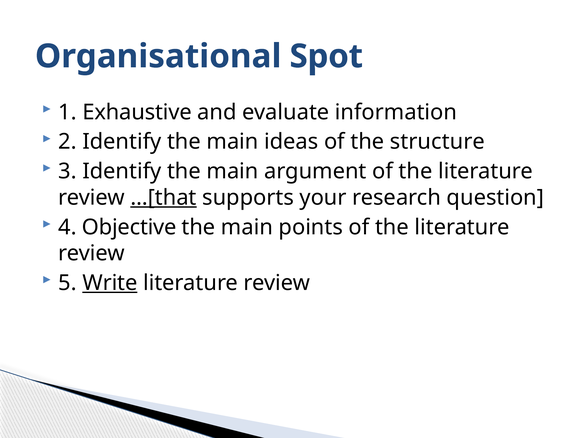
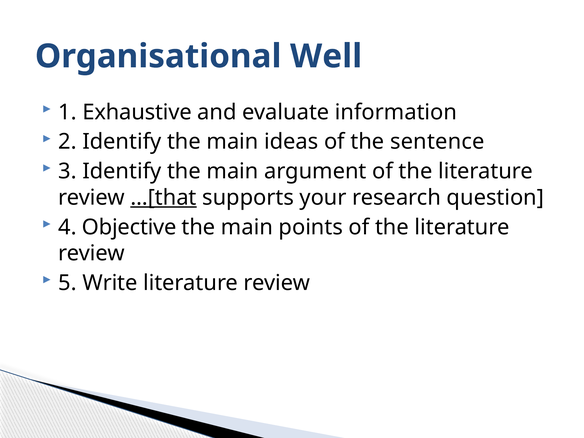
Spot: Spot -> Well
structure: structure -> sentence
Write underline: present -> none
